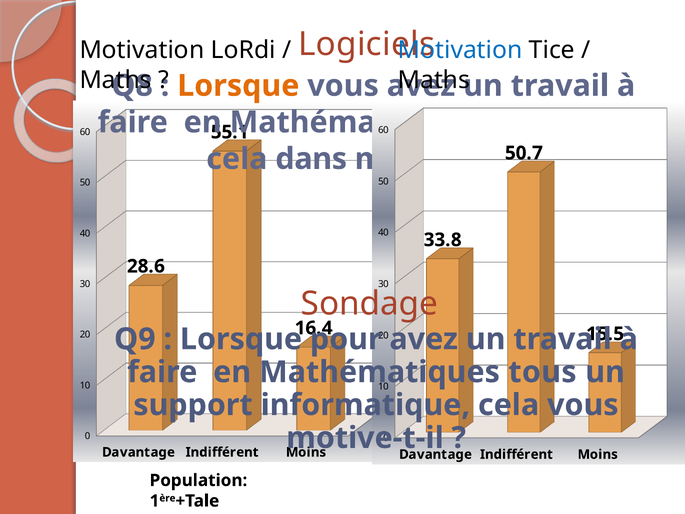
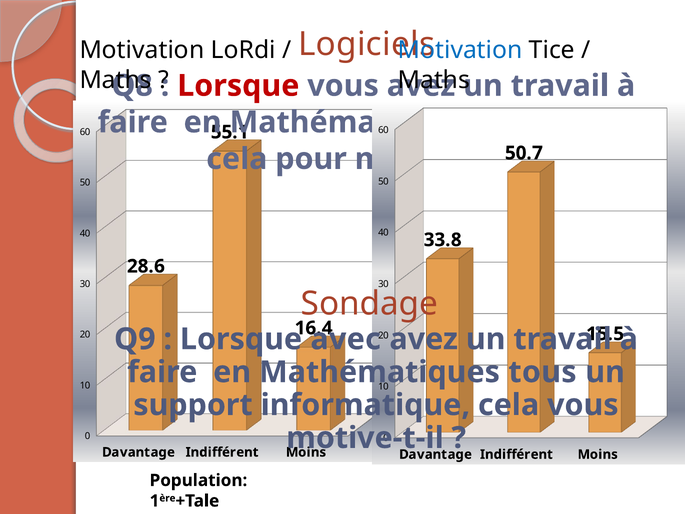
Lorsque at (238, 86) colour: orange -> red
dans: dans -> pour
Lorsque pour: pour -> avec
